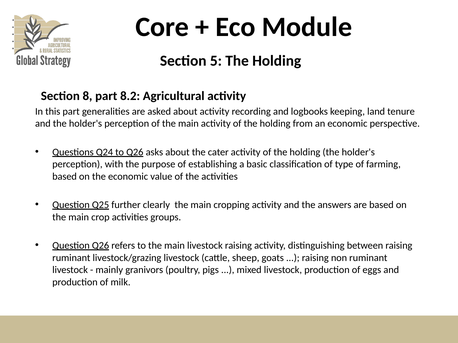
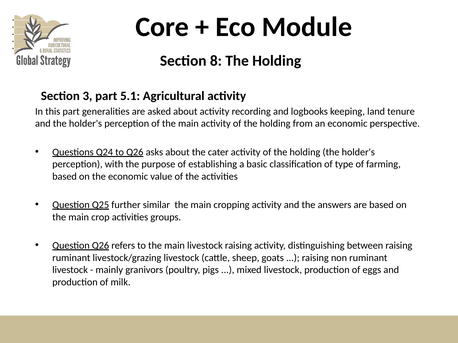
5: 5 -> 8
8: 8 -> 3
8.2: 8.2 -> 5.1
clearly: clearly -> similar
